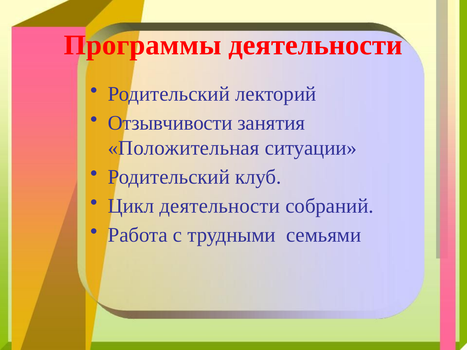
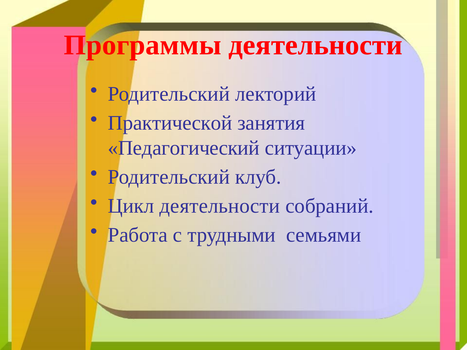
Отзывчивости: Отзывчивости -> Практической
Положительная: Положительная -> Педагогический
